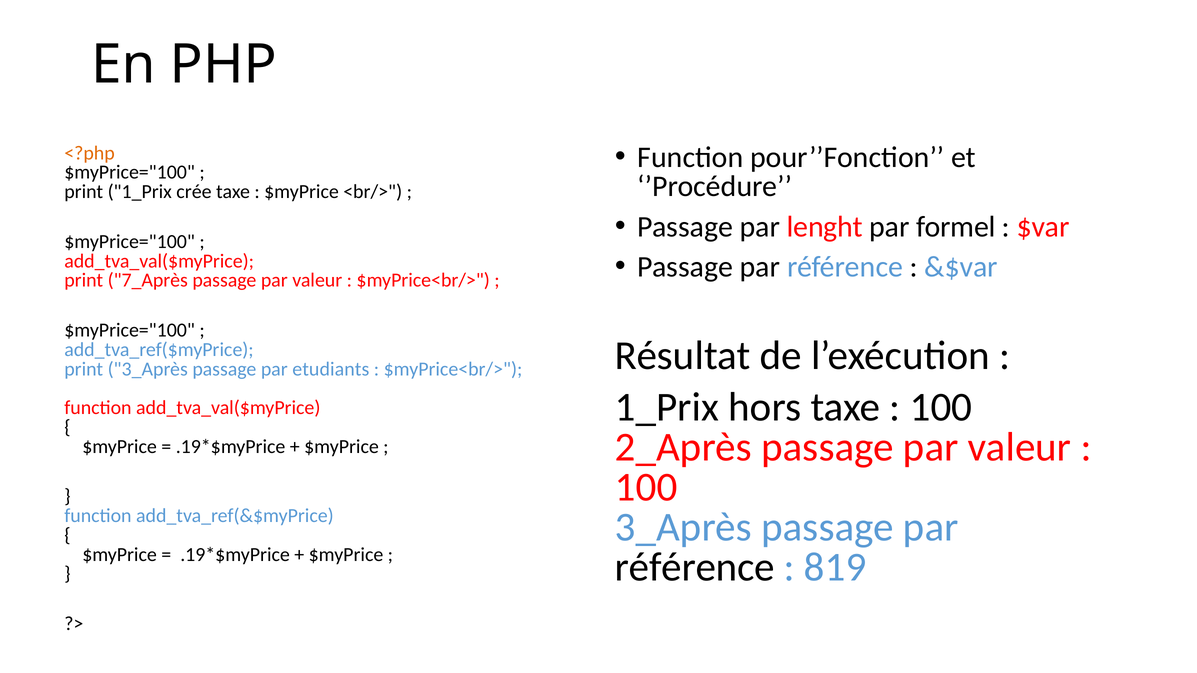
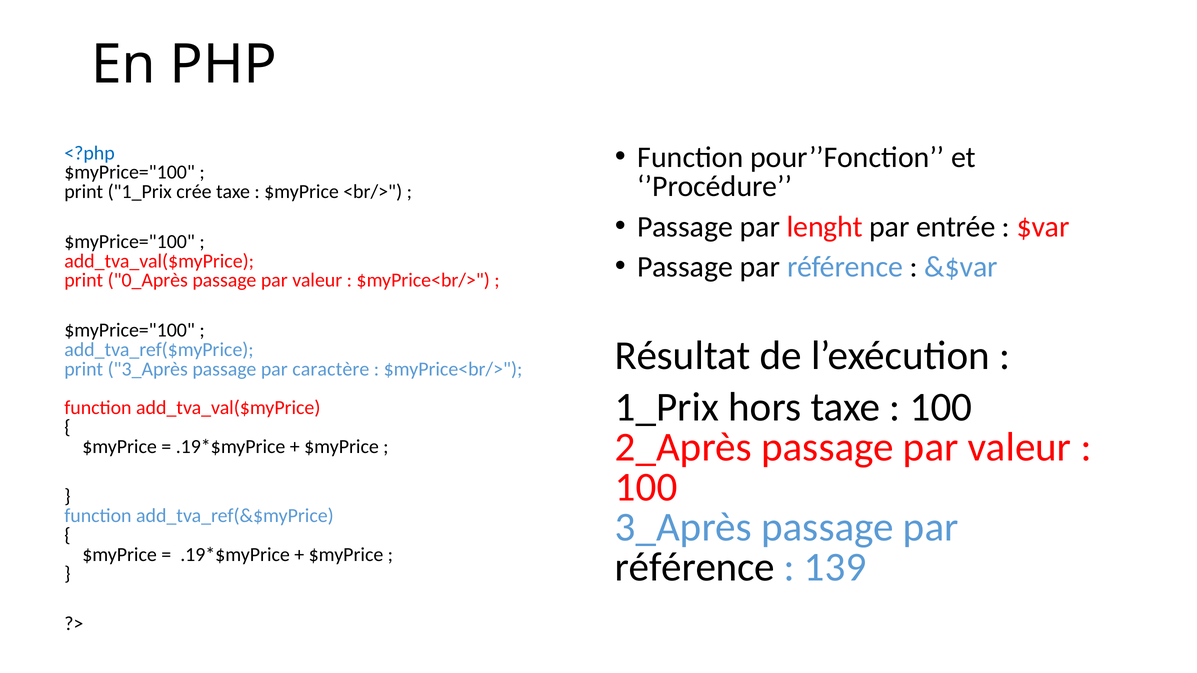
<?php colour: orange -> blue
formel: formel -> entrée
7_Après: 7_Après -> 0_Après
etudiants: etudiants -> caractère
819: 819 -> 139
